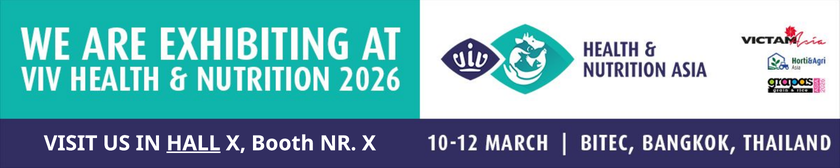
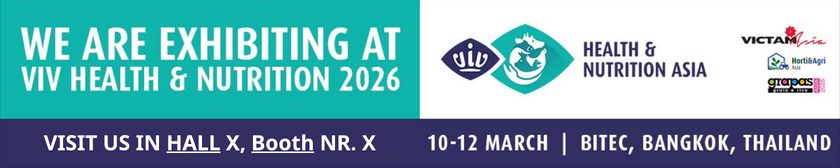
Booth underline: none -> present
